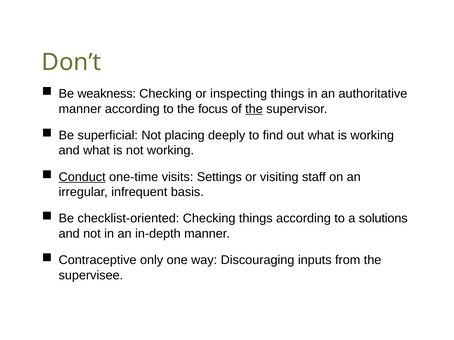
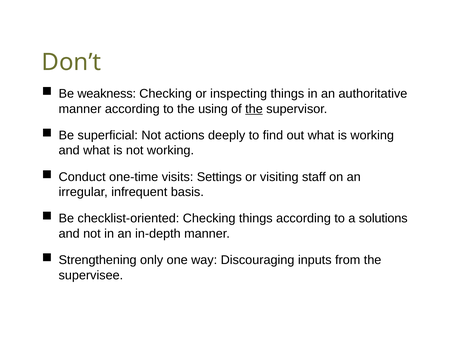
focus: focus -> using
placing: placing -> actions
Conduct underline: present -> none
Contraceptive: Contraceptive -> Strengthening
